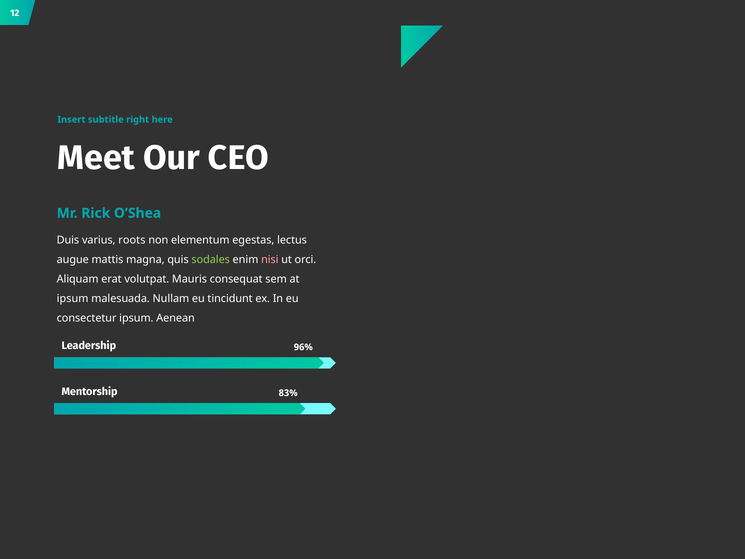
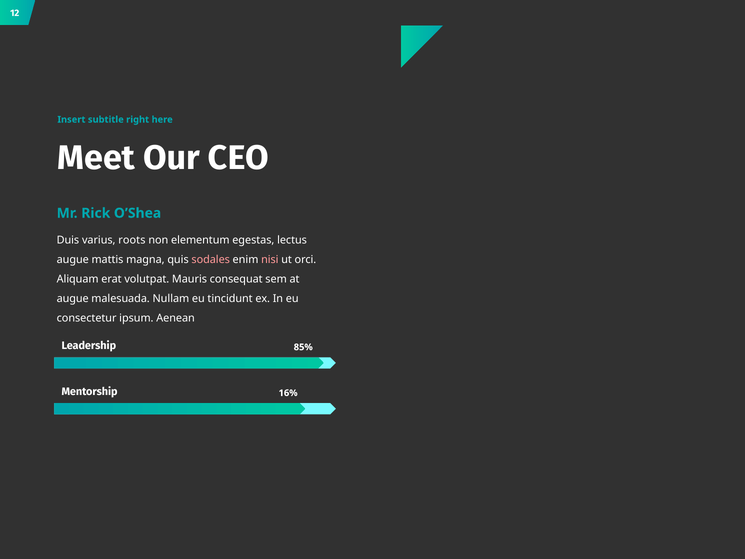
sodales colour: light green -> pink
ipsum at (73, 299): ipsum -> augue
96%: 96% -> 85%
83%: 83% -> 16%
